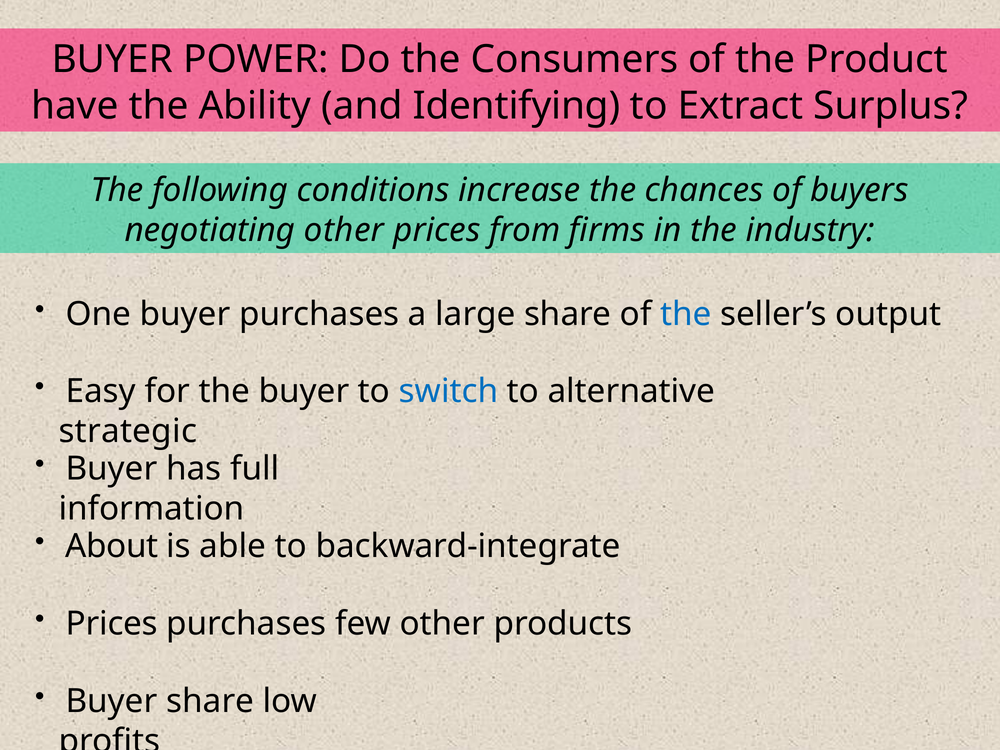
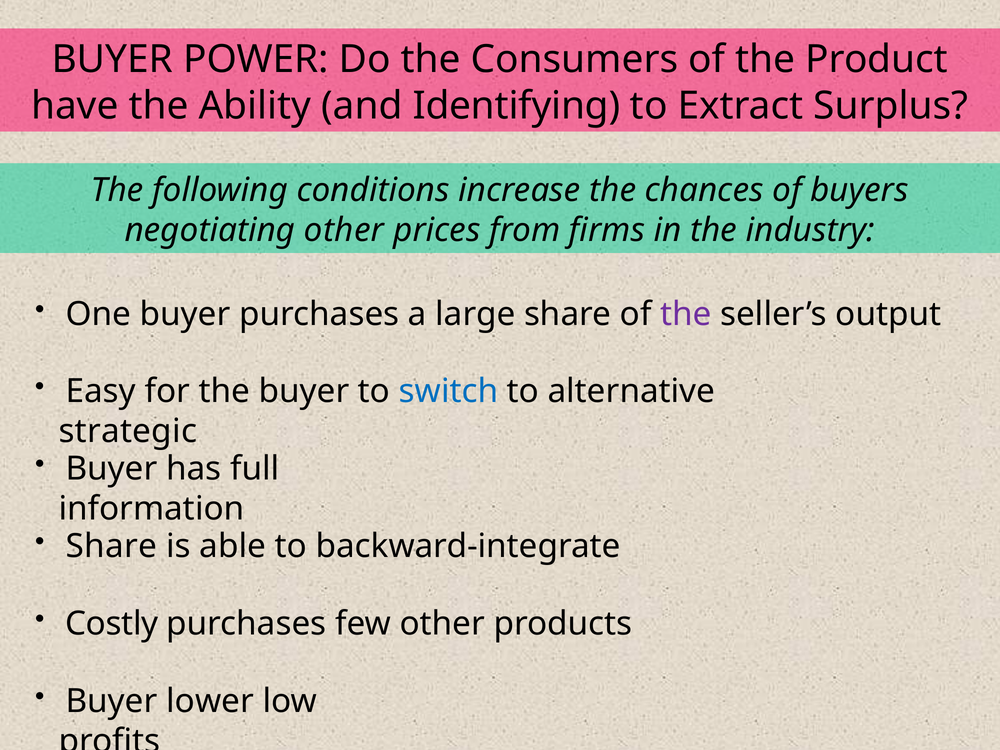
the at (686, 314) colour: blue -> purple
About at (112, 546): About -> Share
Prices at (112, 624): Prices -> Costly
Buyer share: share -> lower
